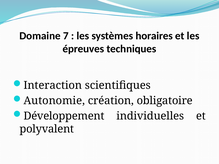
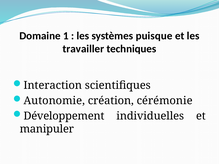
7: 7 -> 1
horaires: horaires -> puisque
épreuves: épreuves -> travailler
obligatoire: obligatoire -> cérémonie
polyvalent: polyvalent -> manipuler
